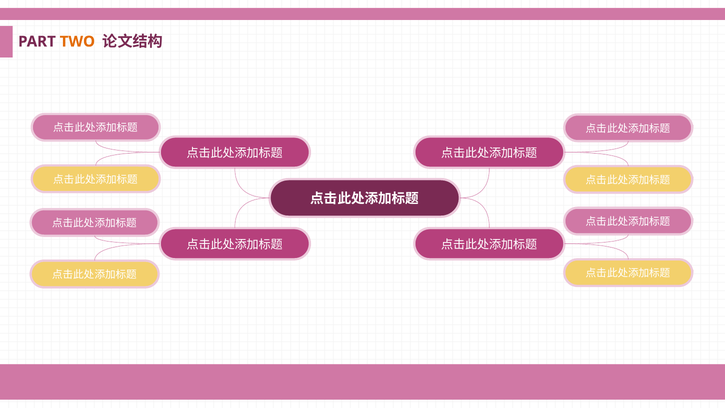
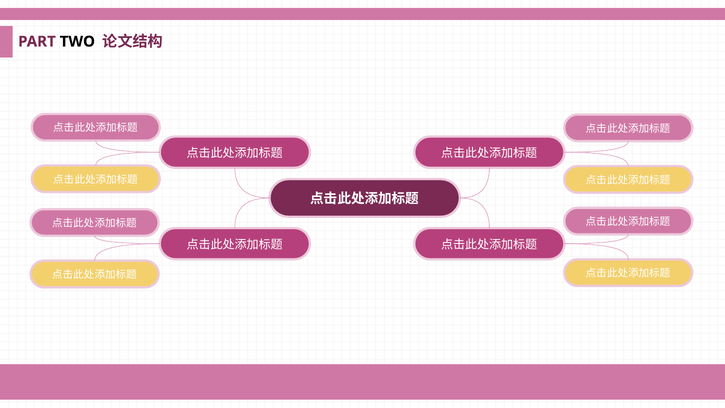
TWO colour: orange -> black
